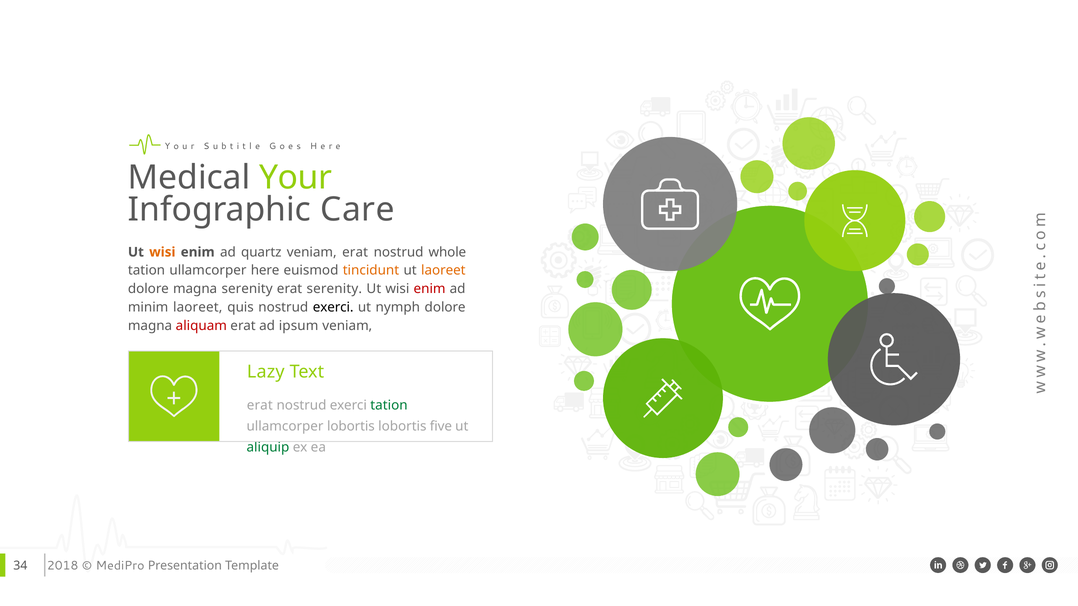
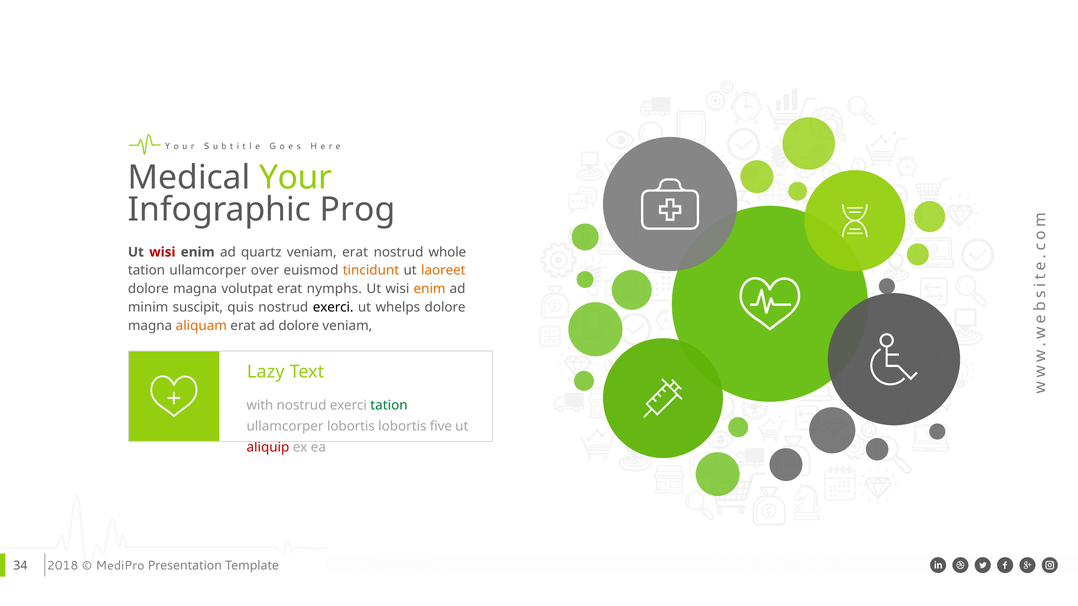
Care: Care -> Prog
wisi at (162, 252) colour: orange -> red
here: here -> over
magna serenity: serenity -> volutpat
erat serenity: serenity -> nymphs
enim at (430, 289) colour: red -> orange
minim laoreet: laoreet -> suscipit
nymph: nymph -> whelps
aliquam colour: red -> orange
ad ipsum: ipsum -> dolore
erat at (260, 405): erat -> with
aliquip colour: green -> red
